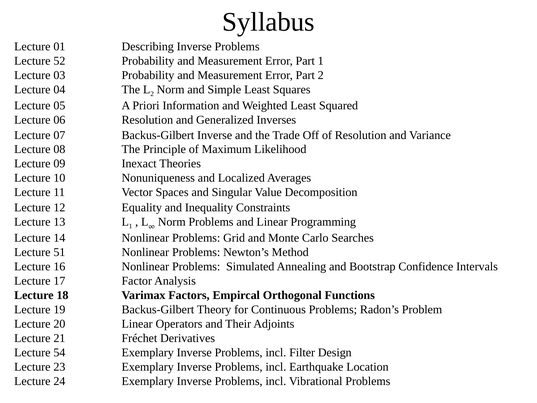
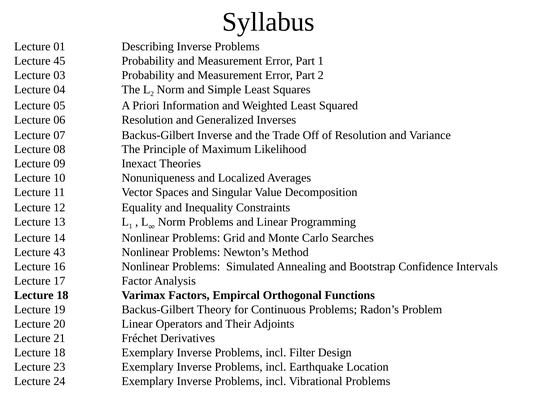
52: 52 -> 45
51: 51 -> 43
54 at (59, 352): 54 -> 18
